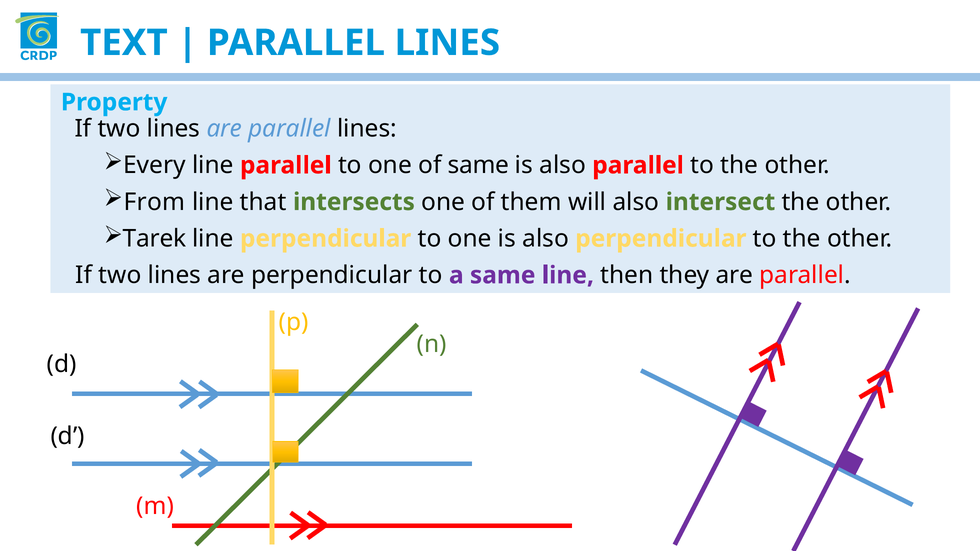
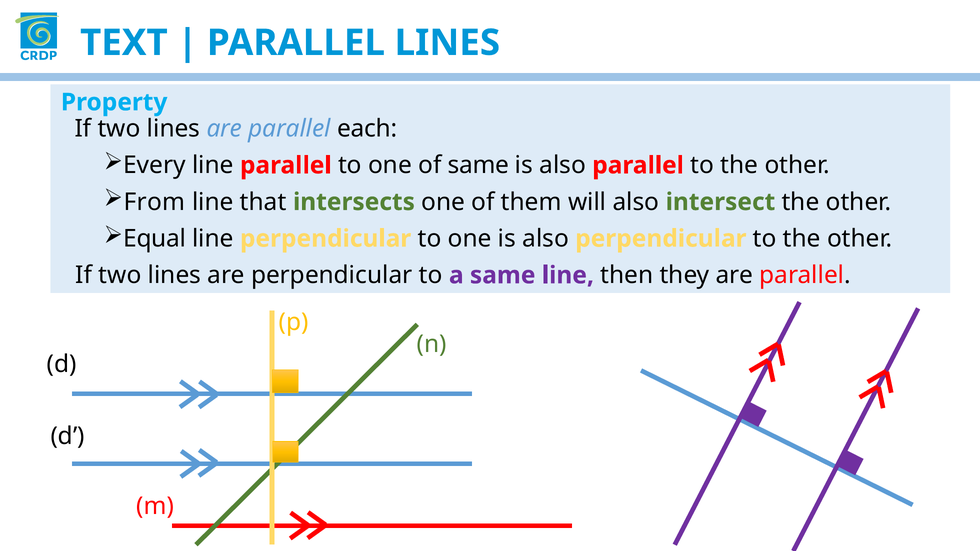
are parallel lines: lines -> each
Tarek: Tarek -> Equal
